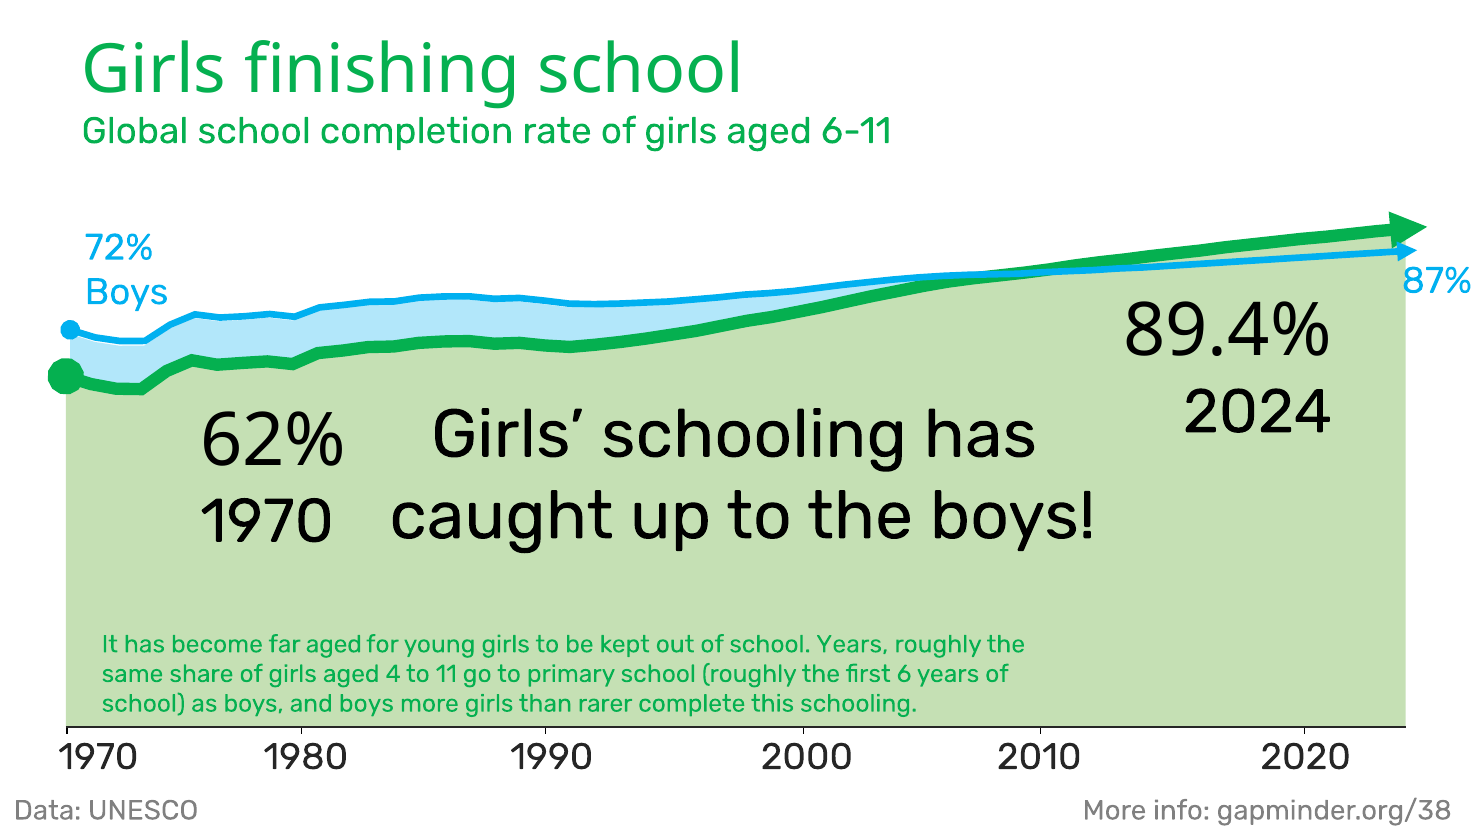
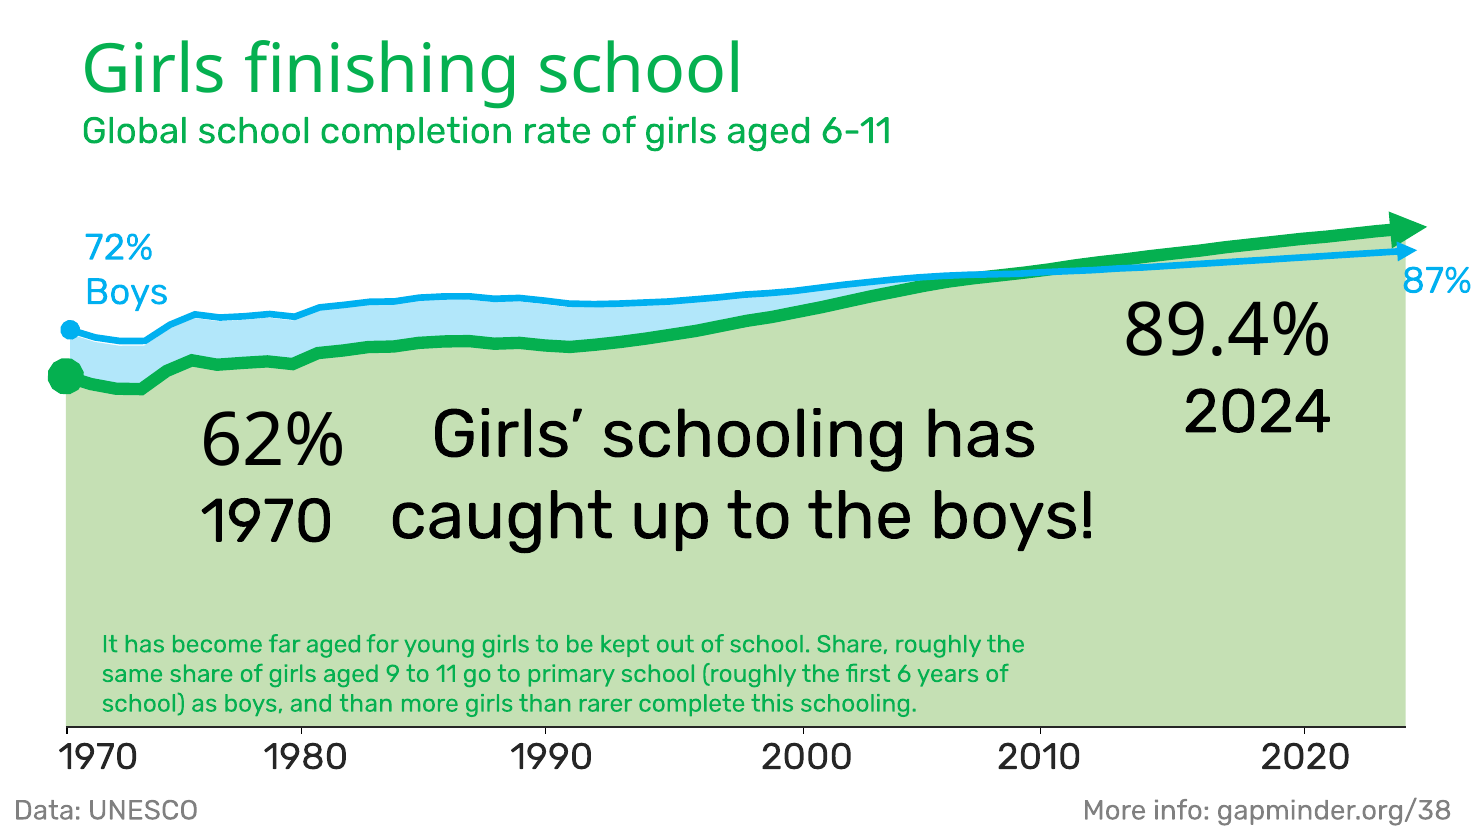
school Years: Years -> Share
4: 4 -> 9
and boys: boys -> than
